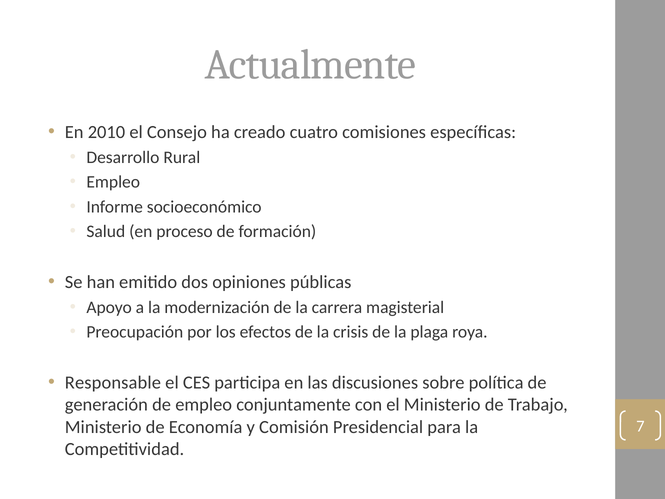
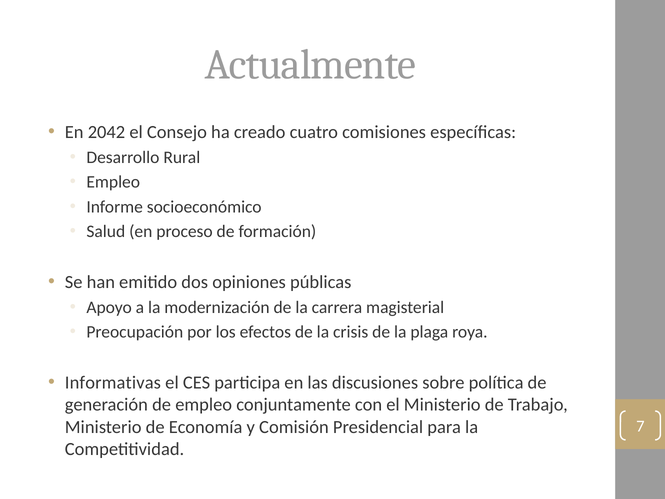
2010: 2010 -> 2042
Responsable: Responsable -> Informativas
